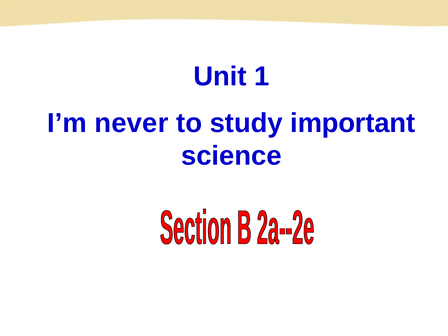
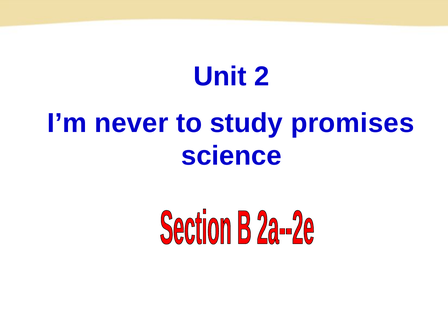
1: 1 -> 2
important: important -> promises
